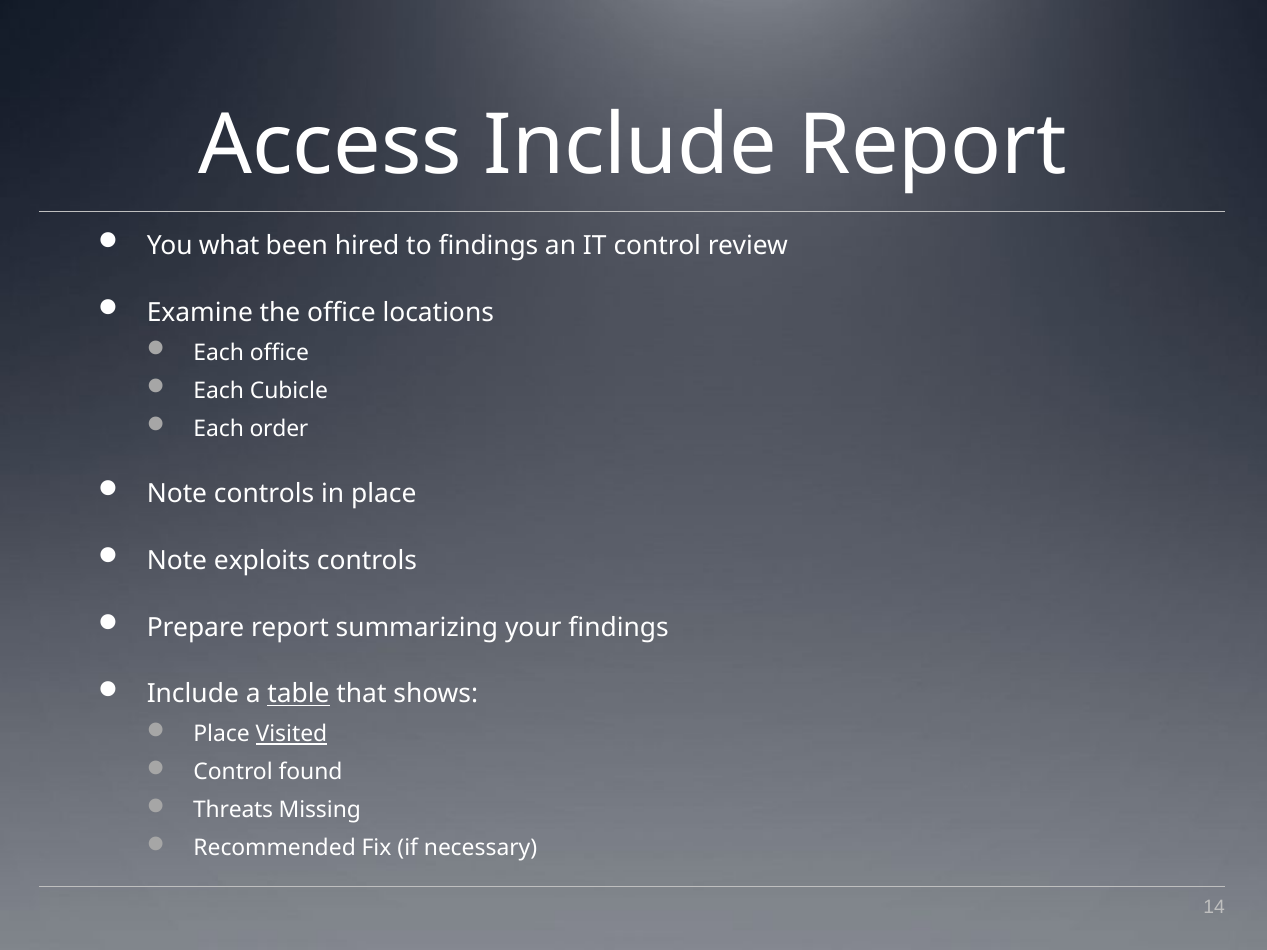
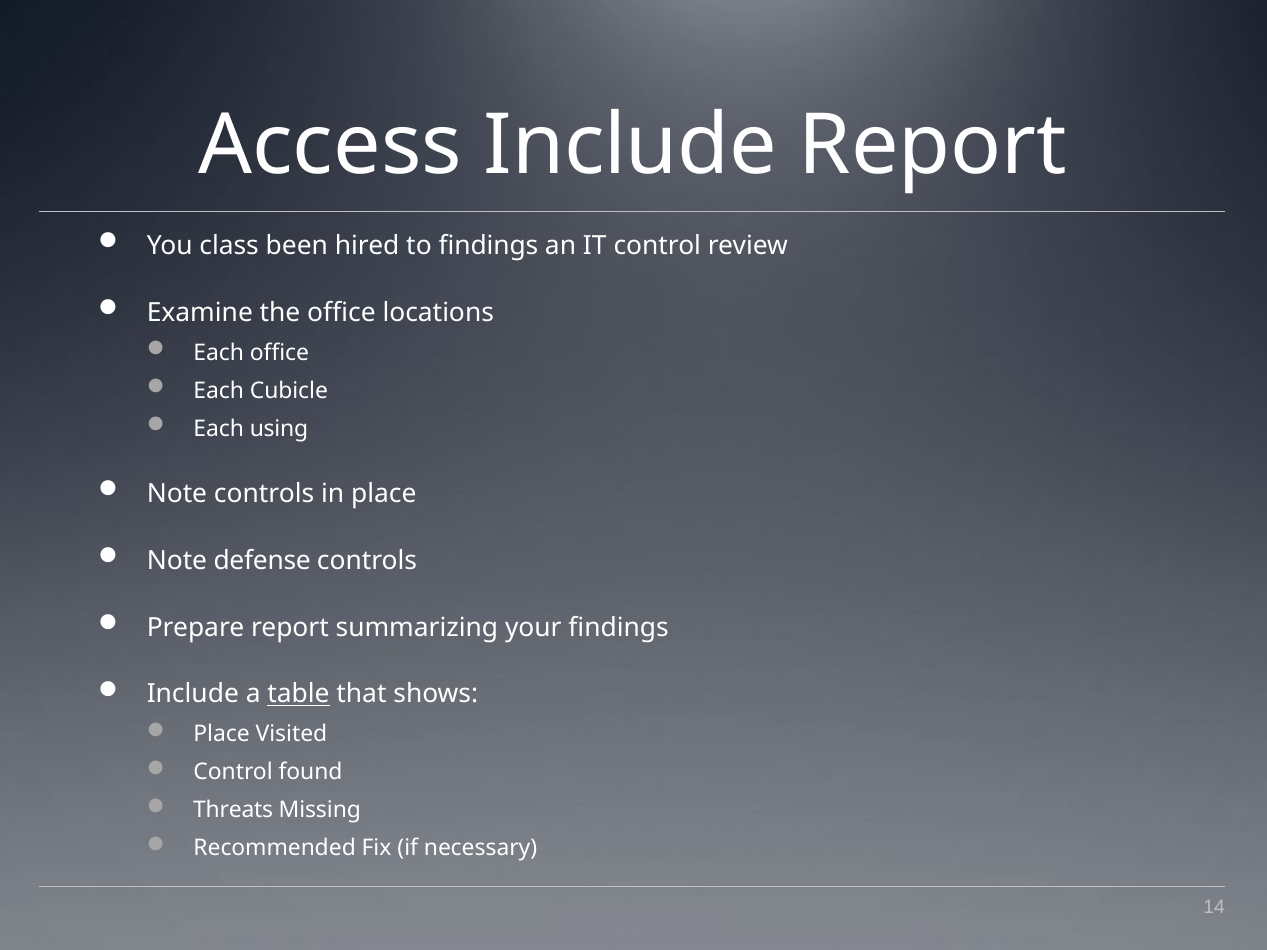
what: what -> class
order: order -> using
exploits: exploits -> defense
Visited underline: present -> none
